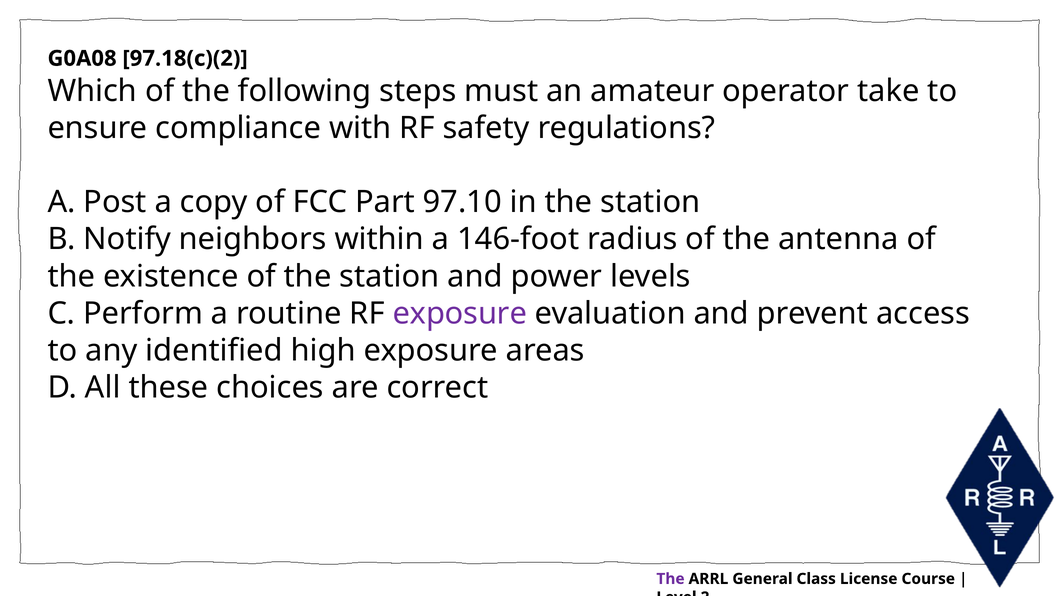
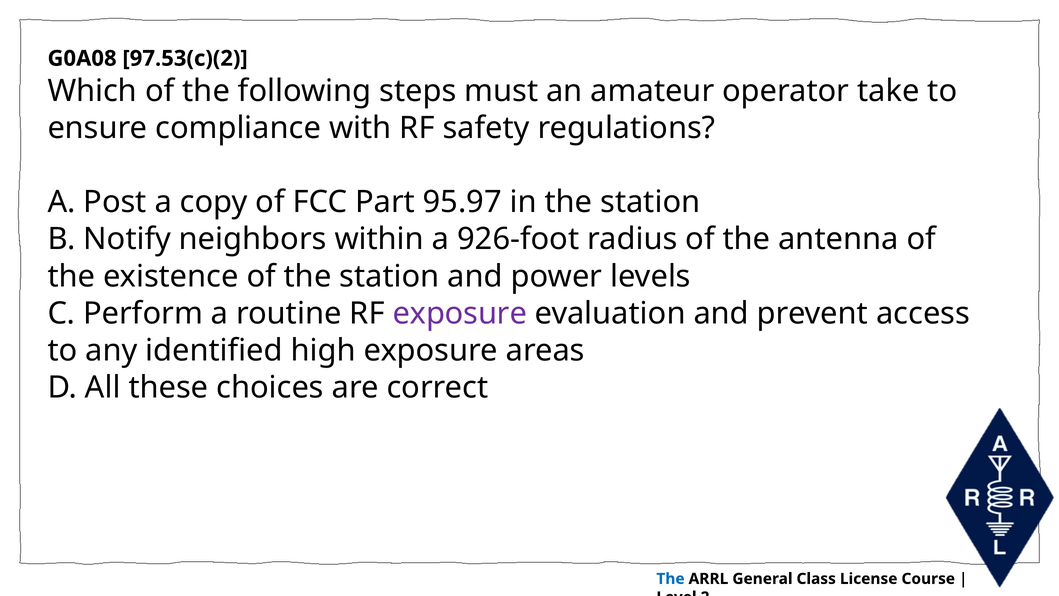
97.18(c)(2: 97.18(c)(2 -> 97.53(c)(2
97.10: 97.10 -> 95.97
146-foot: 146-foot -> 926-foot
The at (671, 579) colour: purple -> blue
